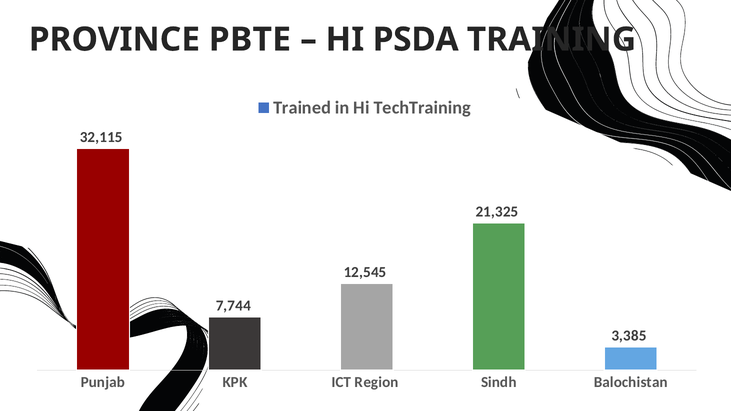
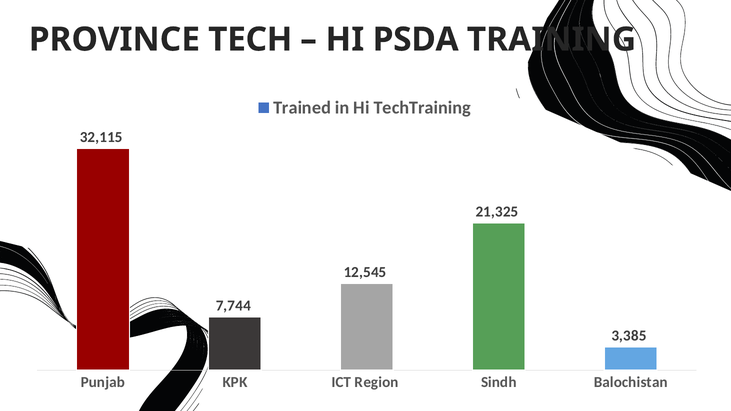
PBTE: PBTE -> TECH
